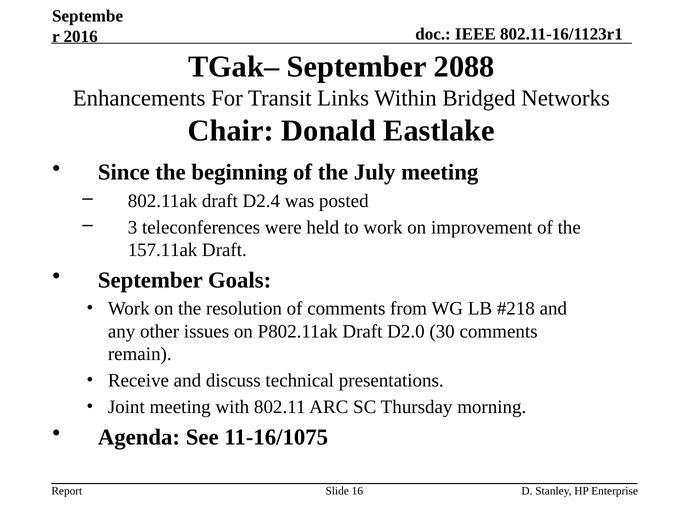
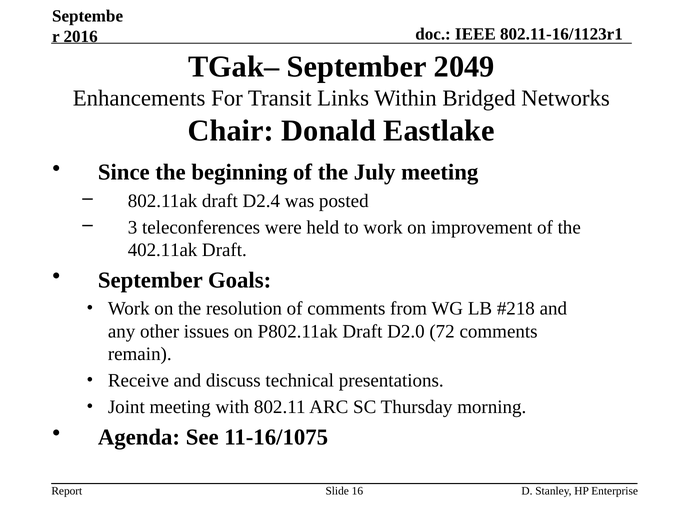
2088: 2088 -> 2049
157.11ak: 157.11ak -> 402.11ak
30: 30 -> 72
